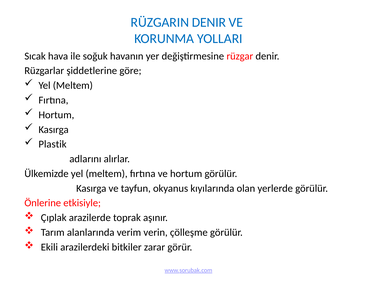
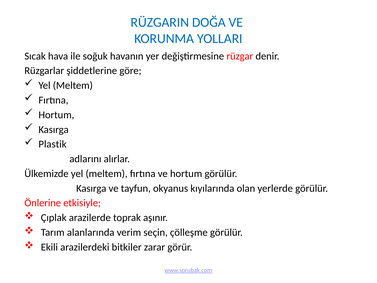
RÜZGARIN DENIR: DENIR -> DOĞA
verin: verin -> seçin
